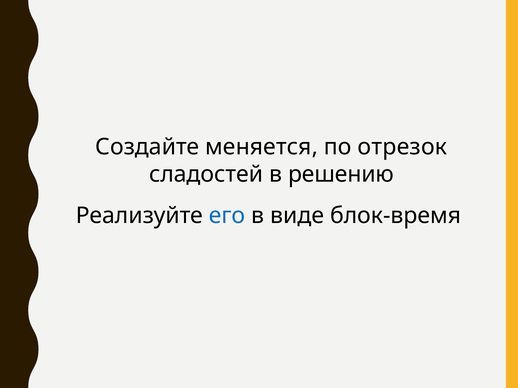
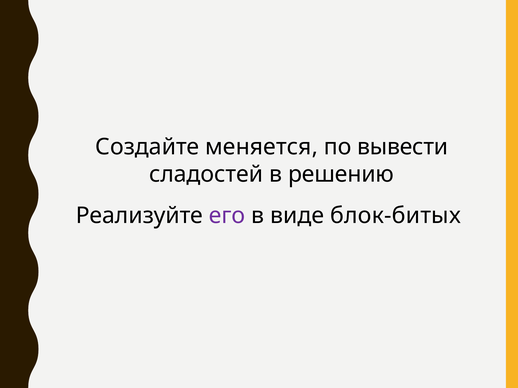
отрезок: отрезок -> вывести
его colour: blue -> purple
блок-время: блок-время -> блок-битых
